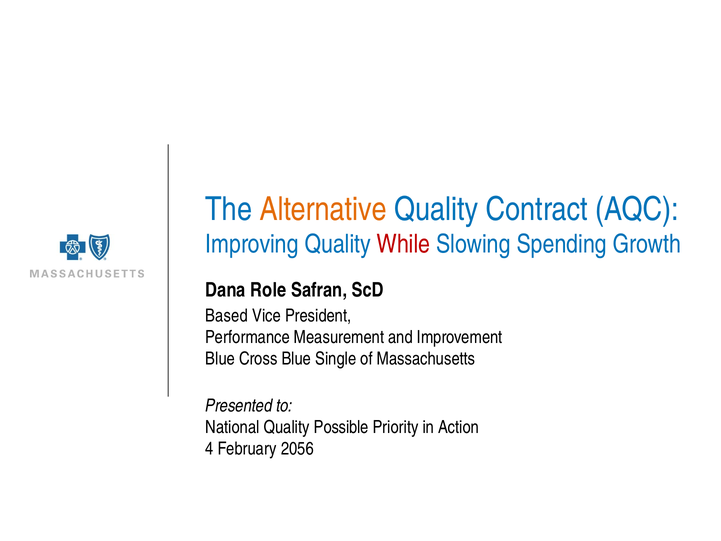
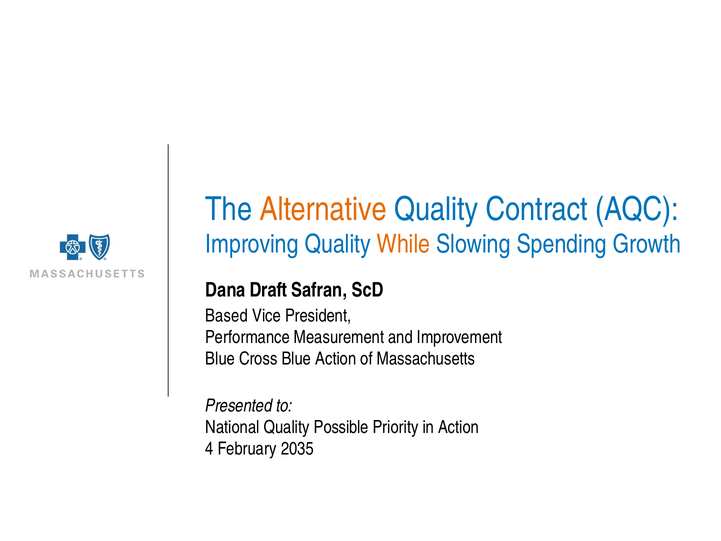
While colour: red -> orange
Role: Role -> Draft
Blue Single: Single -> Action
2056: 2056 -> 2035
